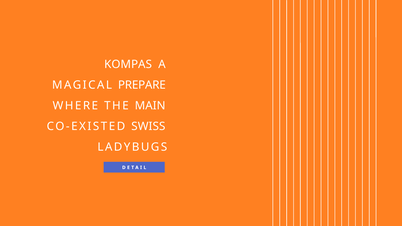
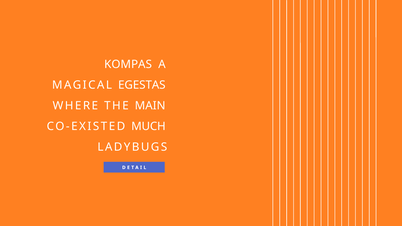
PREPARE: PREPARE -> EGESTAS
SWISS: SWISS -> MUCH
